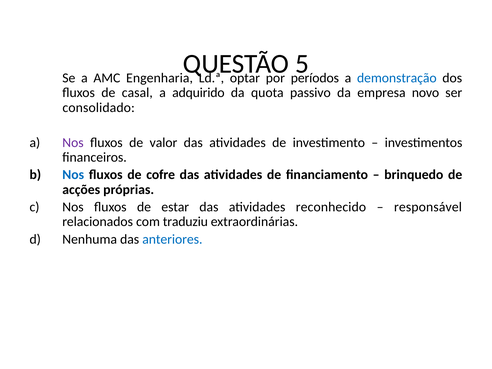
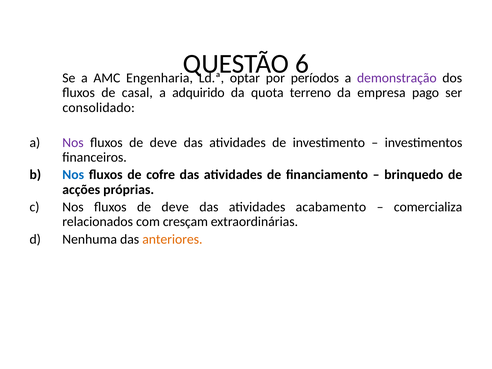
5: 5 -> 6
demonstração colour: blue -> purple
passivo: passivo -> terreno
novo: novo -> pago
valor at (163, 143): valor -> deve
estar at (175, 207): estar -> deve
reconhecido: reconhecido -> acabamento
responsável: responsável -> comercializa
traduziu: traduziu -> cresçam
anteriores colour: blue -> orange
